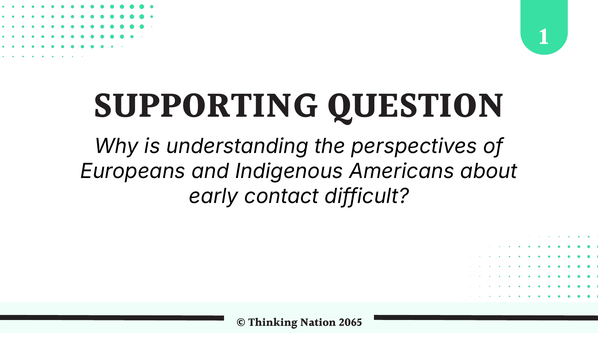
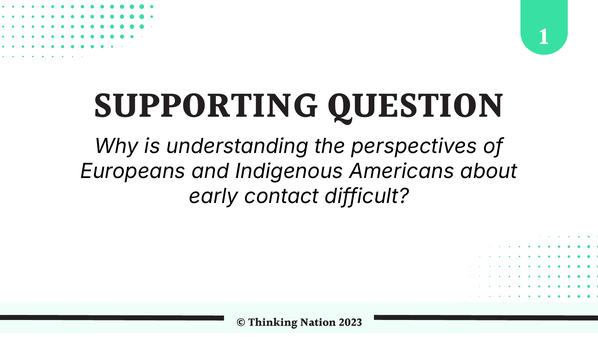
2065: 2065 -> 2023
